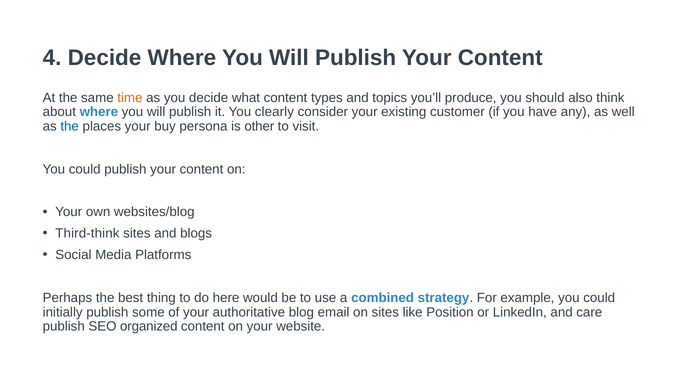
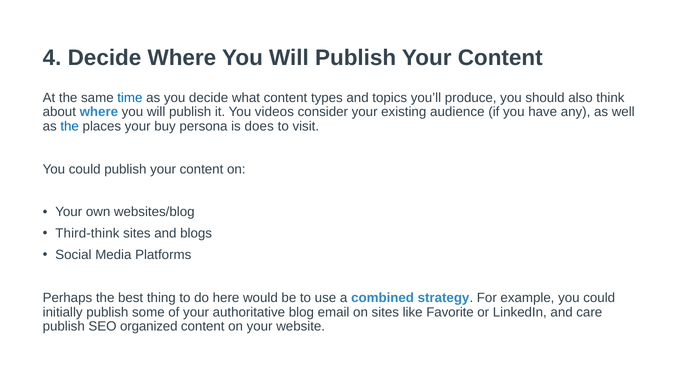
time colour: orange -> blue
clearly: clearly -> videos
customer: customer -> audience
other: other -> does
Position: Position -> Favorite
